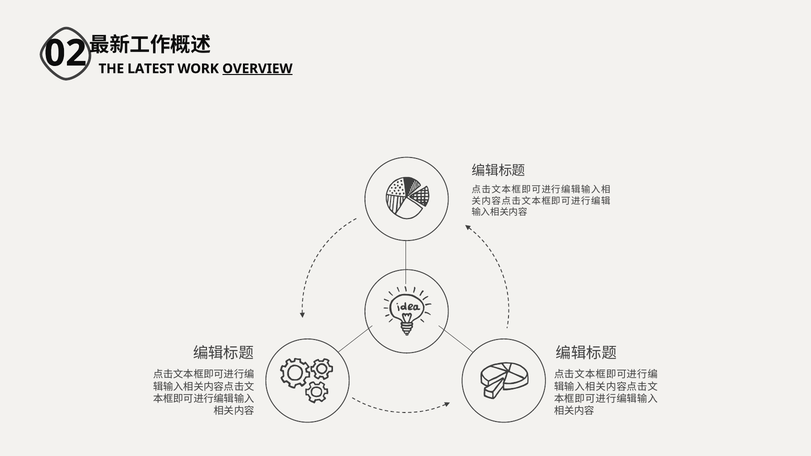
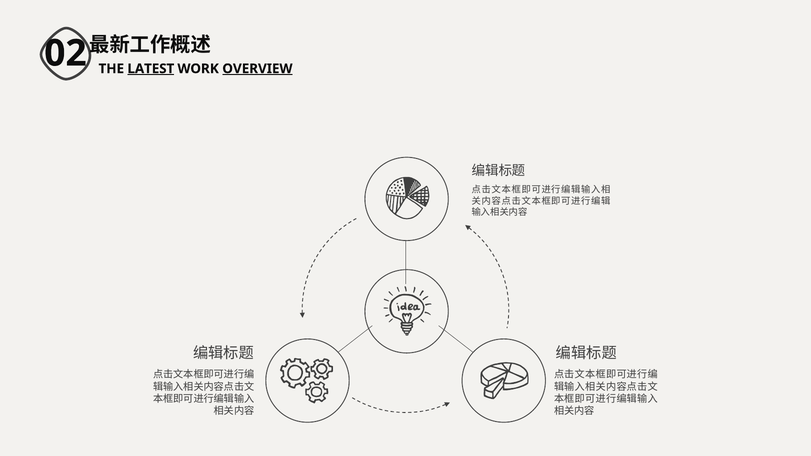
LATEST underline: none -> present
